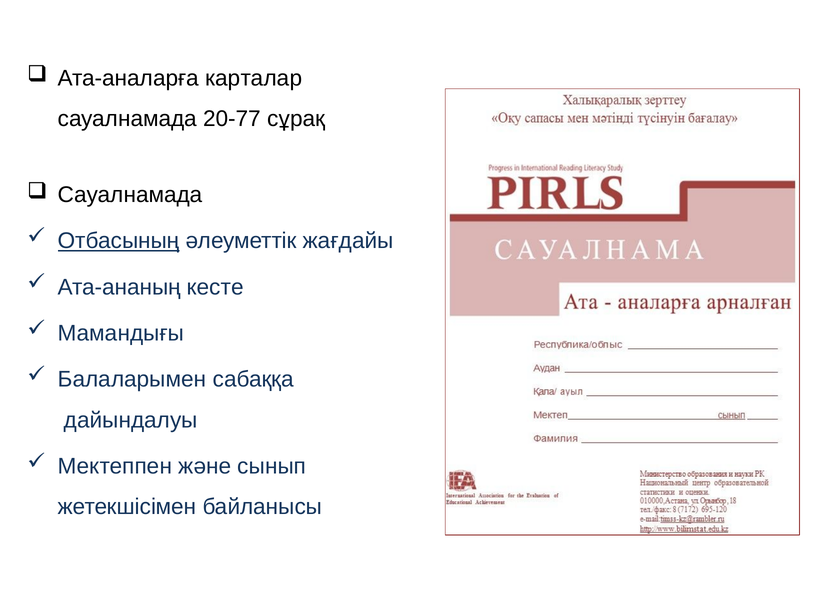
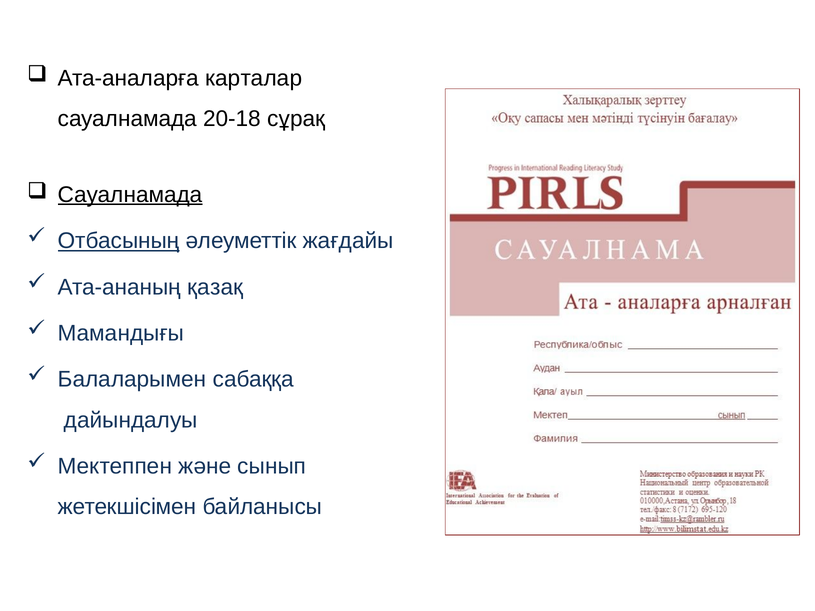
20-77: 20-77 -> 20-18
Сауалнамада at (130, 195) underline: none -> present
кесте: кесте -> қазақ
